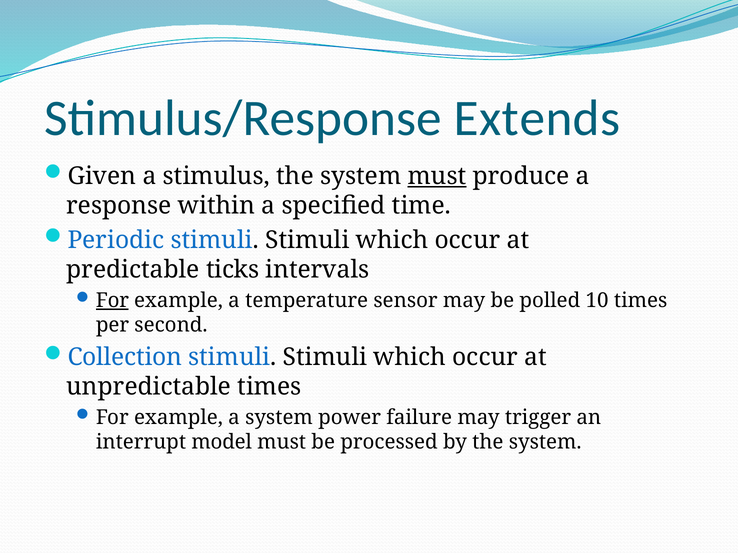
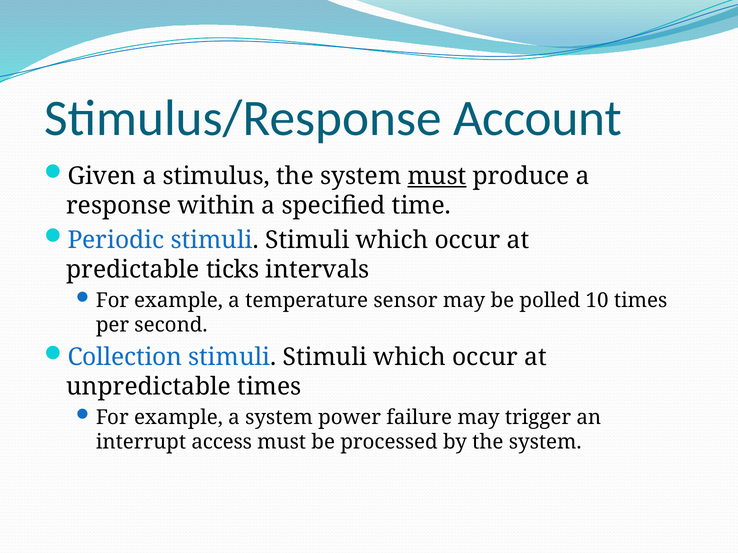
Extends: Extends -> Account
For at (112, 301) underline: present -> none
model: model -> access
